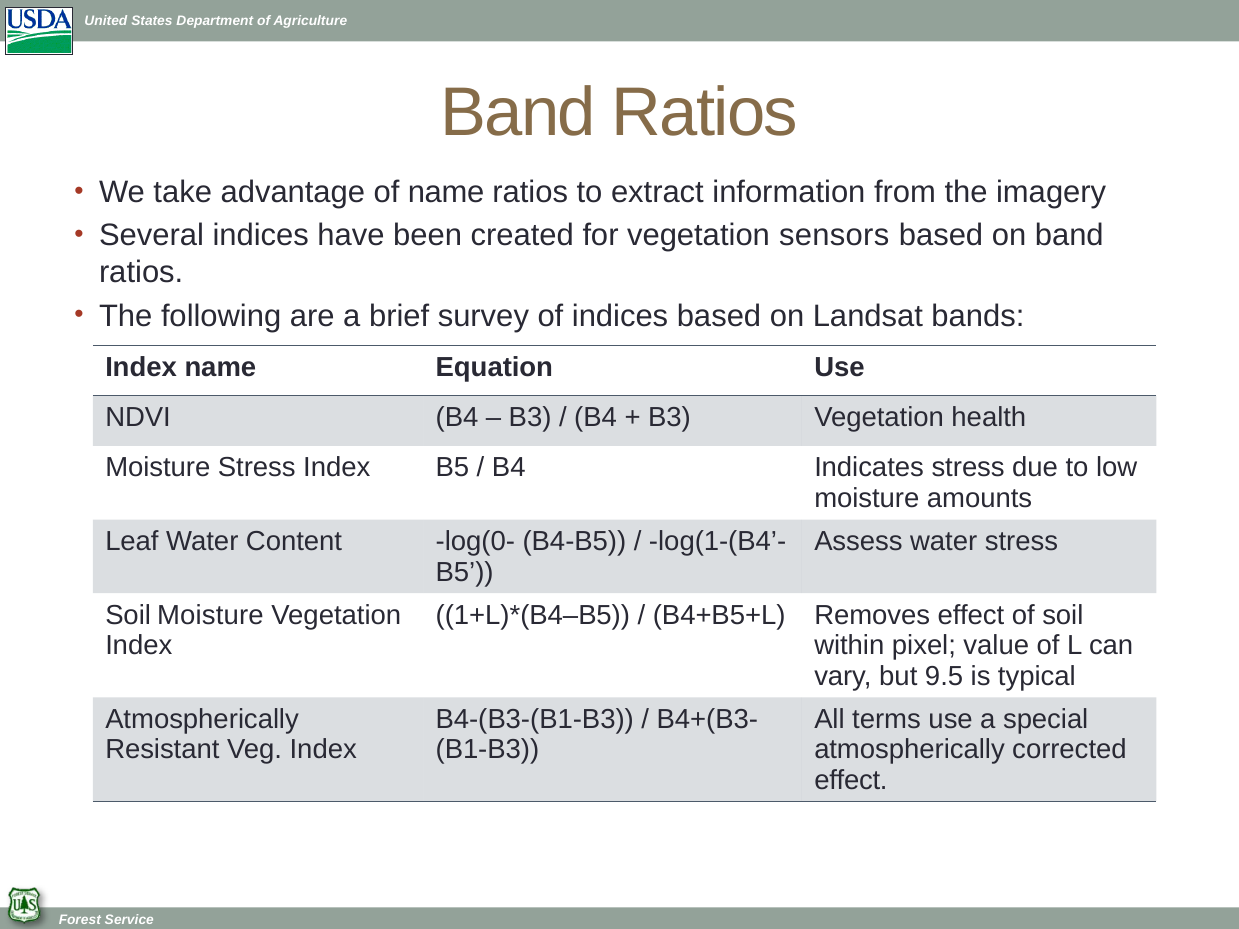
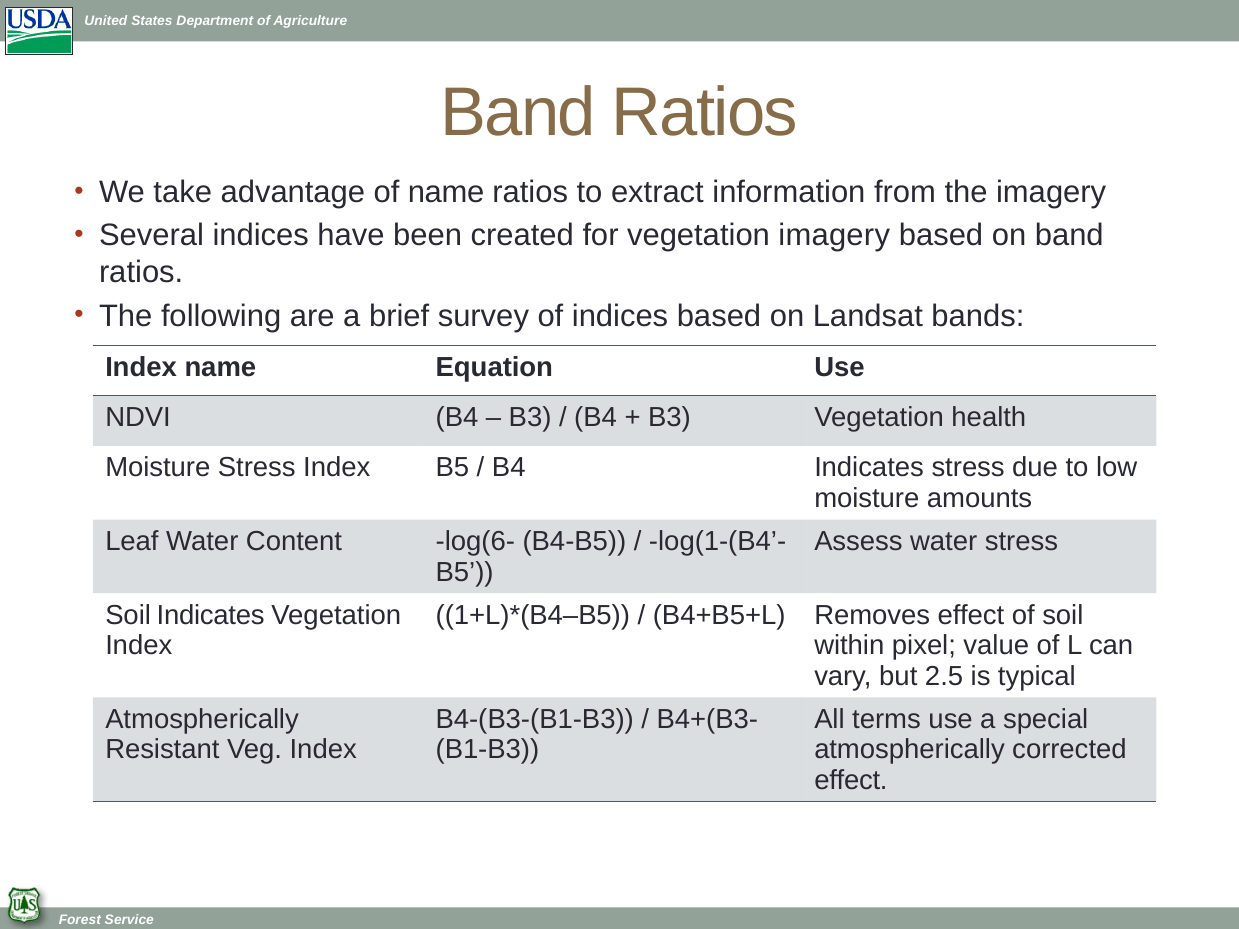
vegetation sensors: sensors -> imagery
log(0-: log(0- -> log(6-
Soil Moisture: Moisture -> Indicates
9.5: 9.5 -> 2.5
